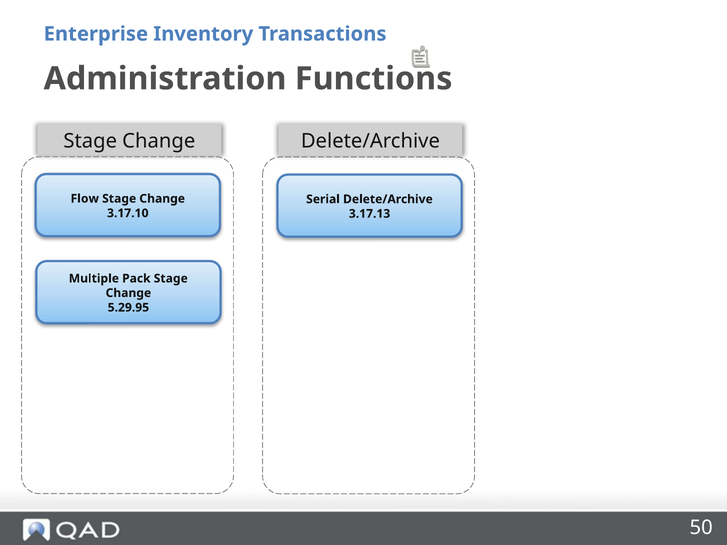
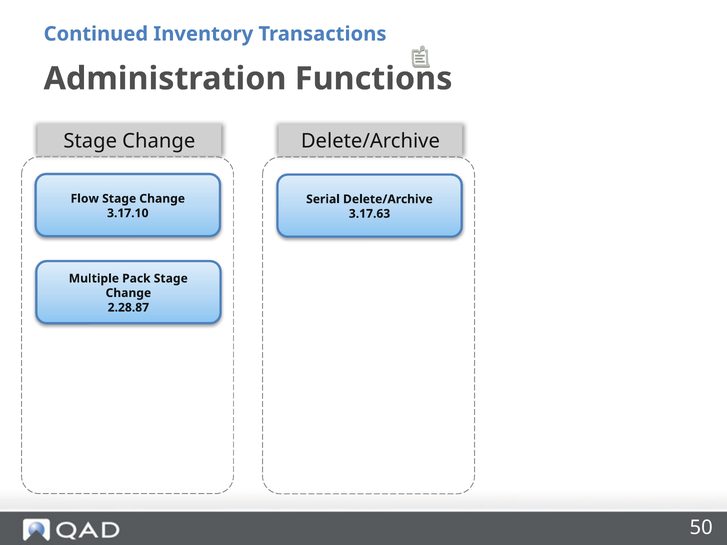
Enterprise: Enterprise -> Continued
3.17.13: 3.17.13 -> 3.17.63
5.29.95: 5.29.95 -> 2.28.87
